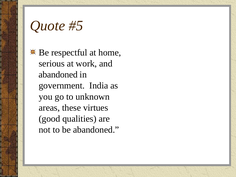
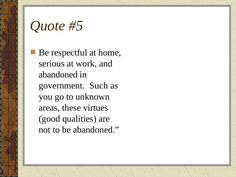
India: India -> Such
